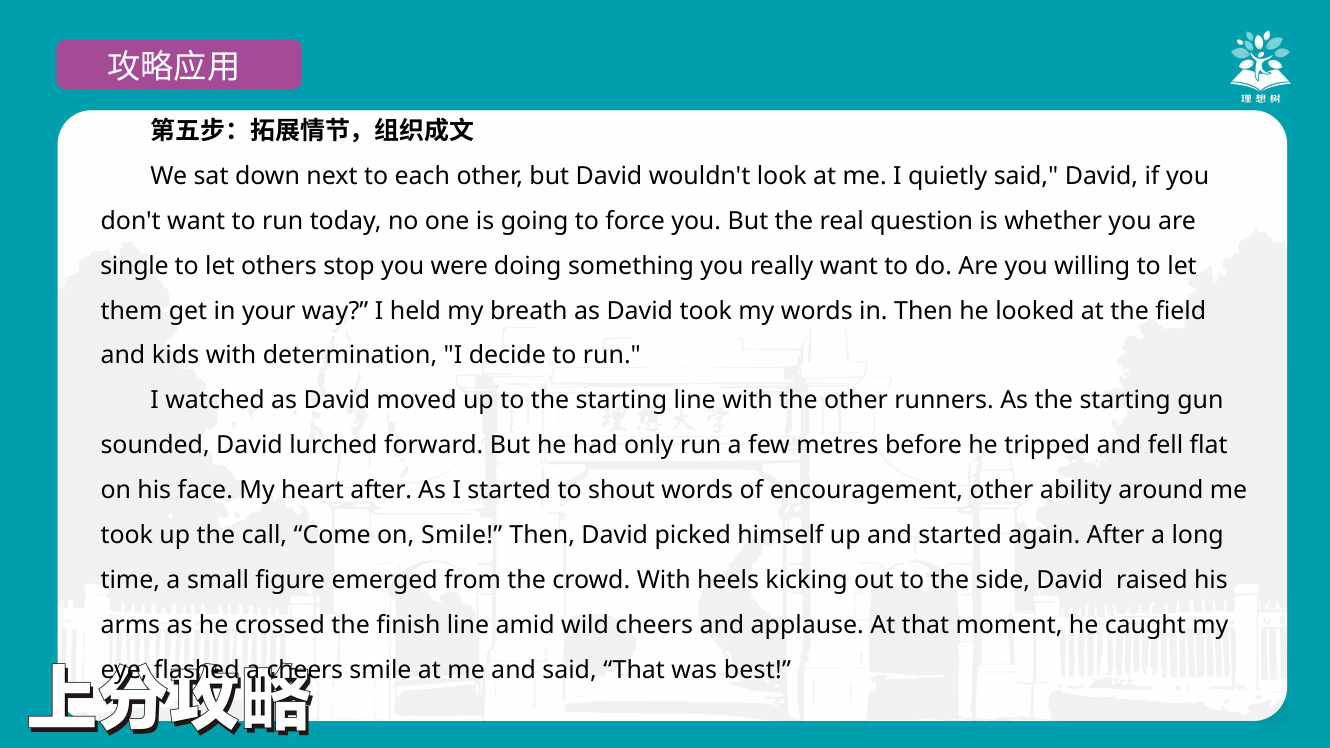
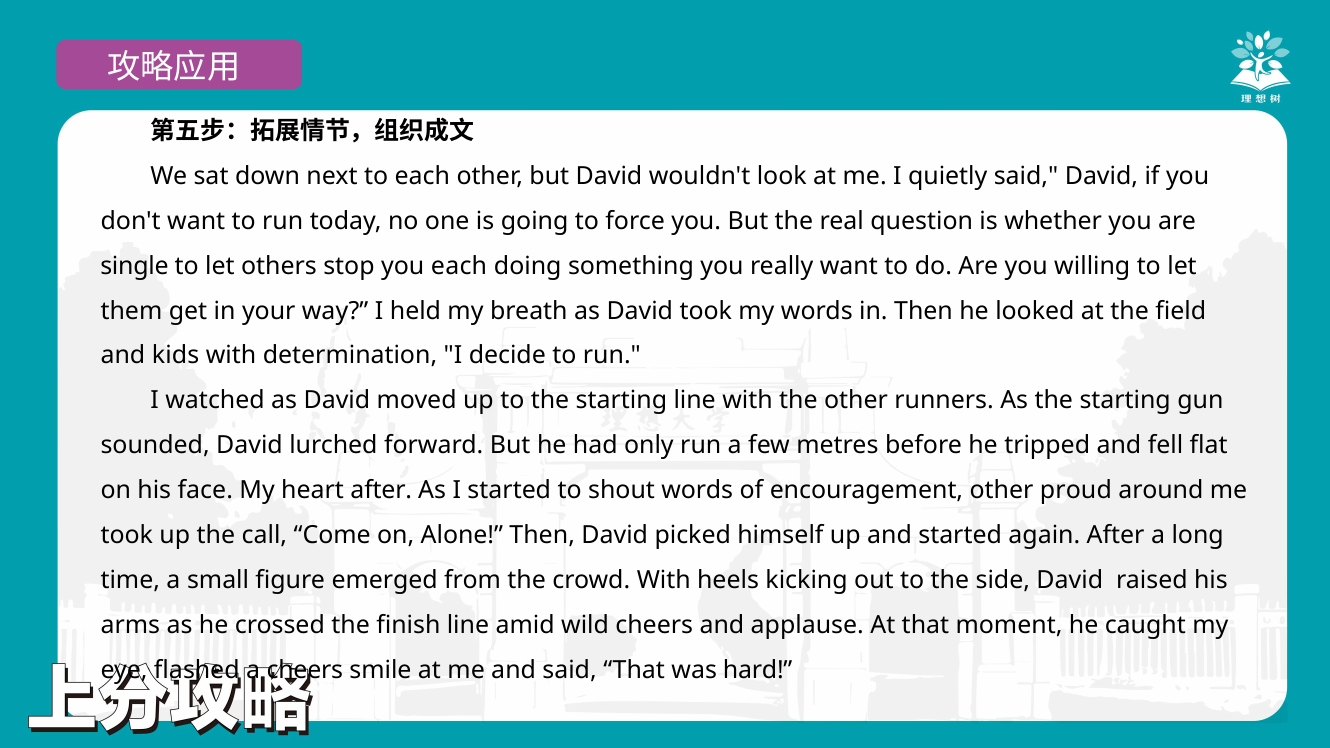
you were: were -> each
ability: ability -> proud
on Smile: Smile -> Alone
best: best -> hard
